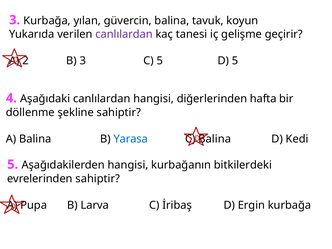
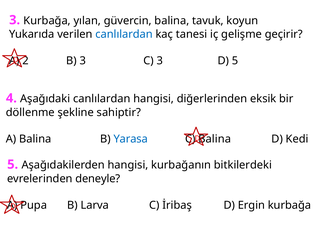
canlılardan at (124, 34) colour: purple -> blue
C 5: 5 -> 3
hafta: hafta -> eksik
evrelerinden sahiptir: sahiptir -> deneyle
